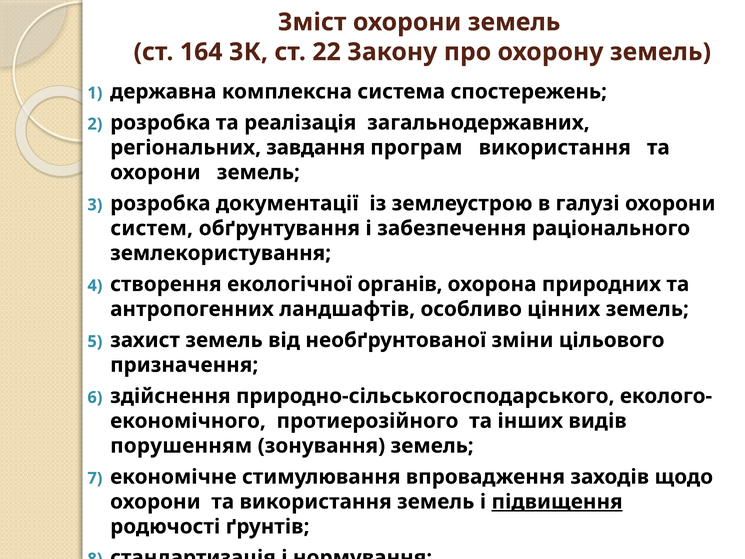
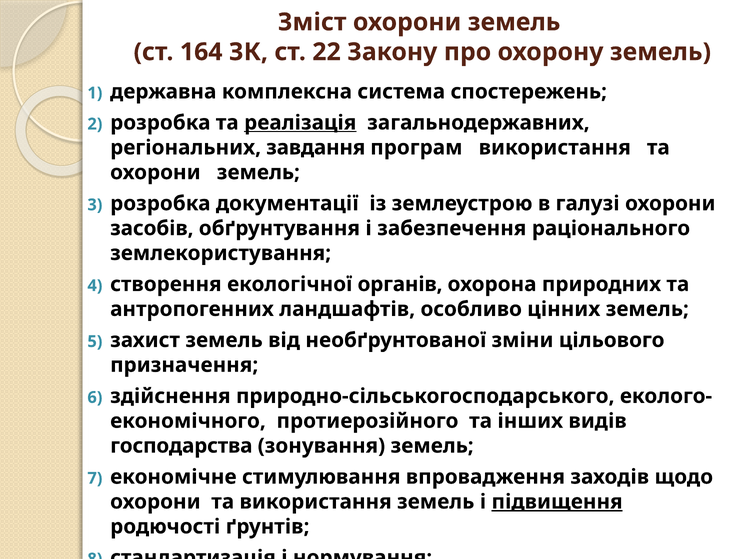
реалізація underline: none -> present
систем: систем -> засобів
порушенням: порушенням -> господарства
